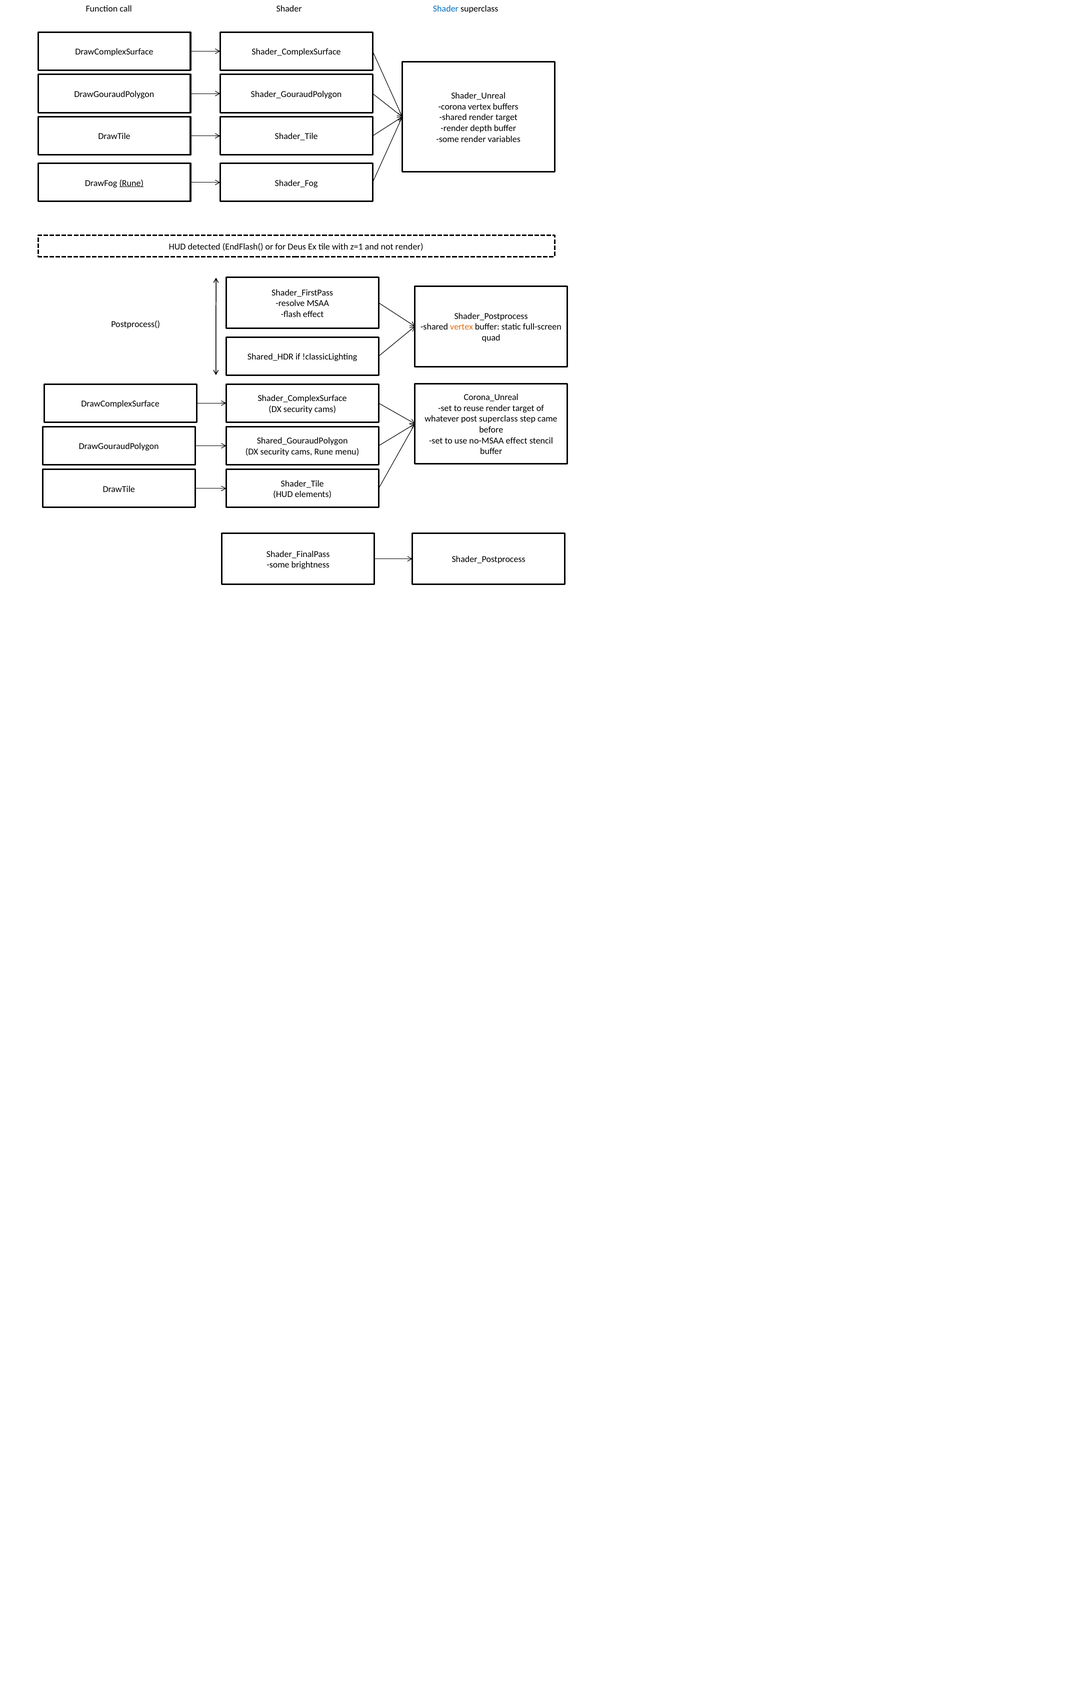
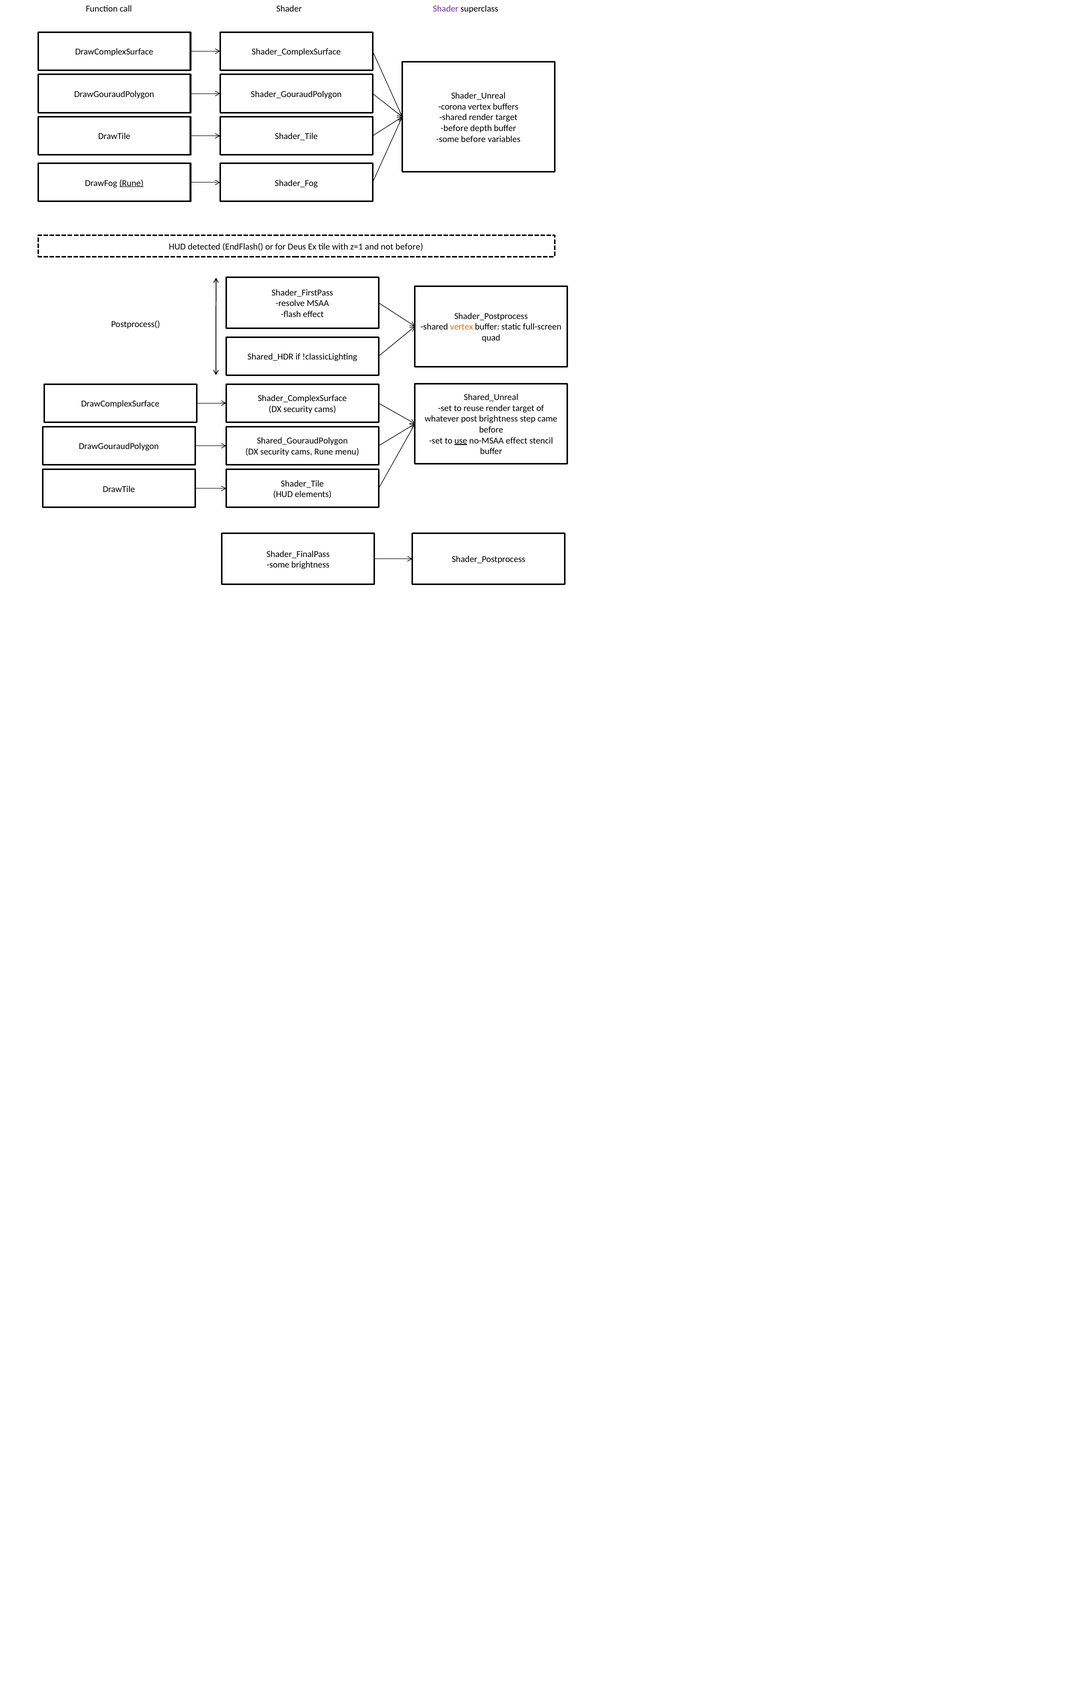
Shader at (446, 9) colour: blue -> purple
render at (454, 128): render -> before
some render: render -> before
not render: render -> before
Corona_Unreal: Corona_Unreal -> Shared_Unreal
post superclass: superclass -> brightness
use underline: none -> present
